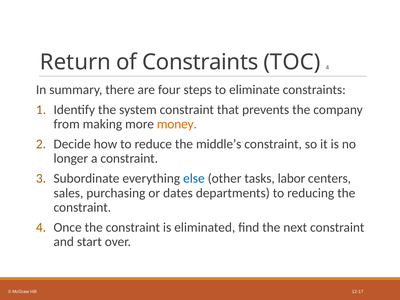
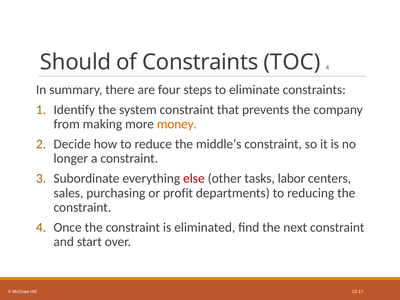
Return: Return -> Should
else colour: blue -> red
dates: dates -> profit
